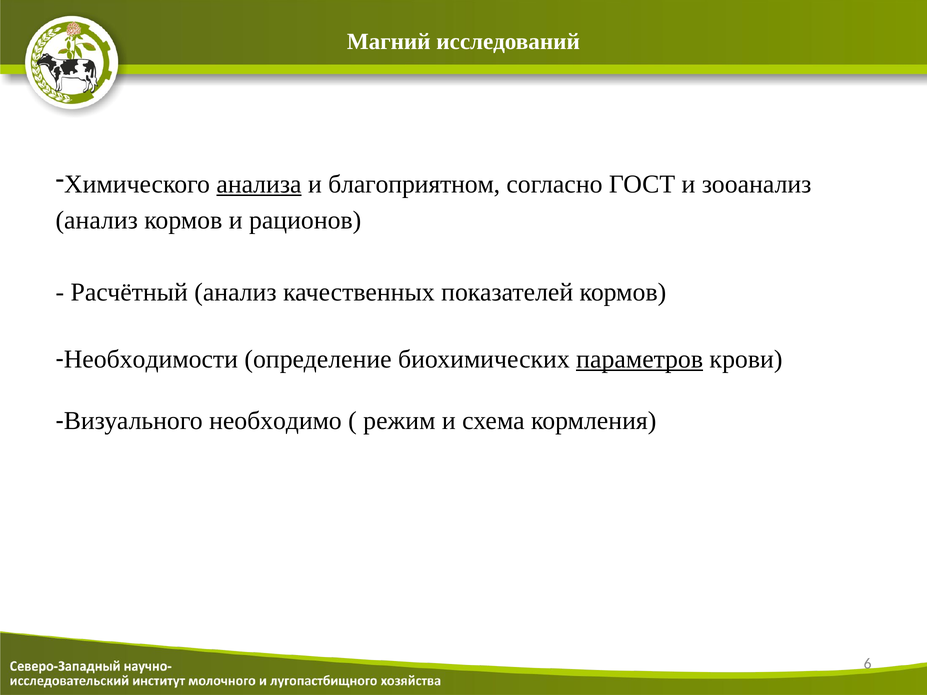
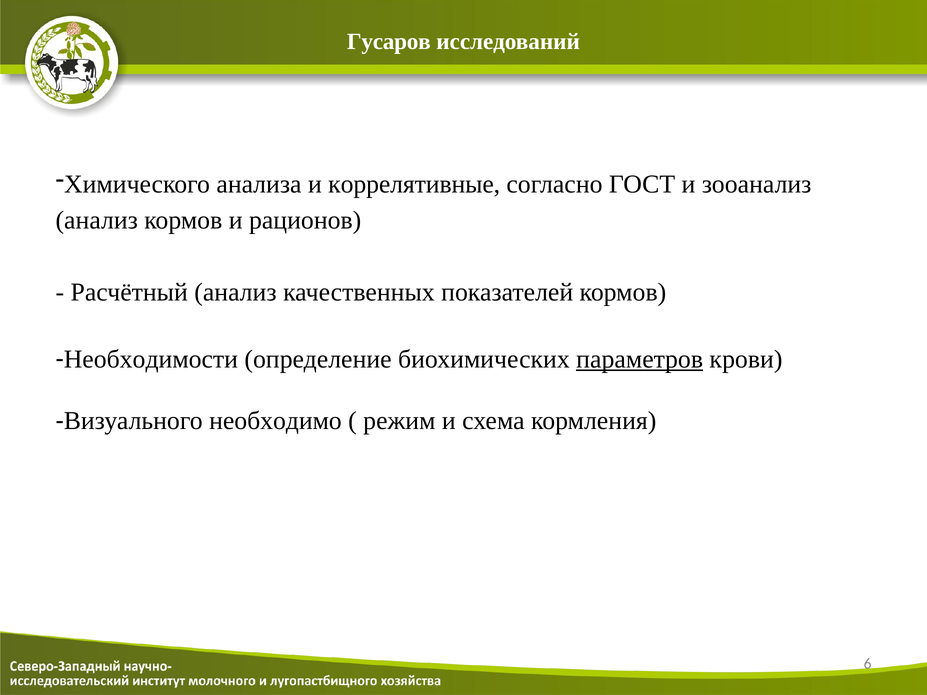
Магний: Магний -> Гусаров
анализа underline: present -> none
благоприятном: благоприятном -> коррелятивные
